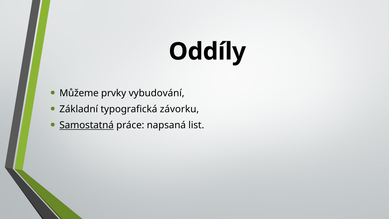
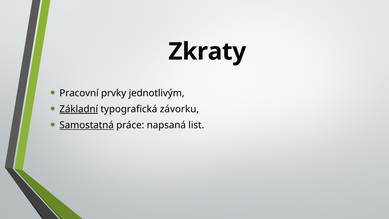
Oddíly: Oddíly -> Zkraty
Můžeme: Můžeme -> Pracovní
vybudování: vybudování -> jednotlivým
Základní underline: none -> present
